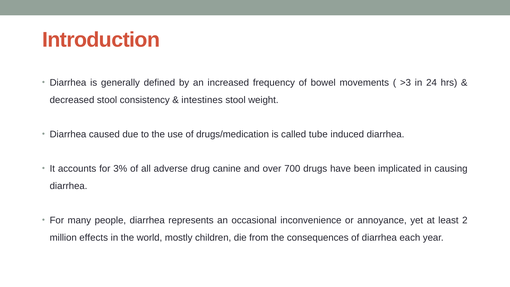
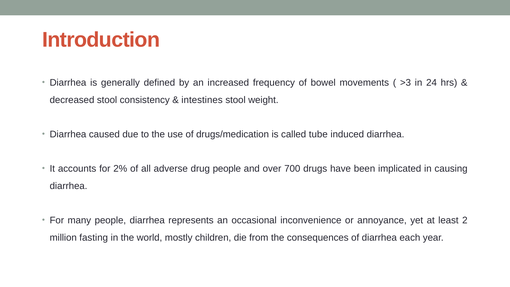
3%: 3% -> 2%
drug canine: canine -> people
effects: effects -> fasting
